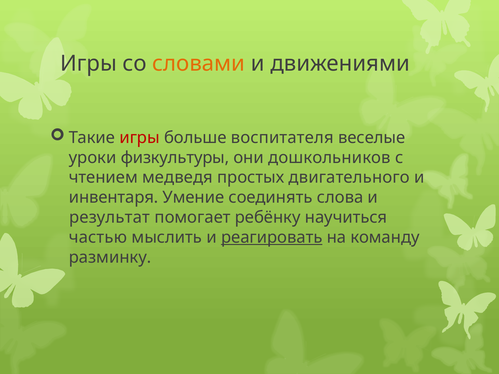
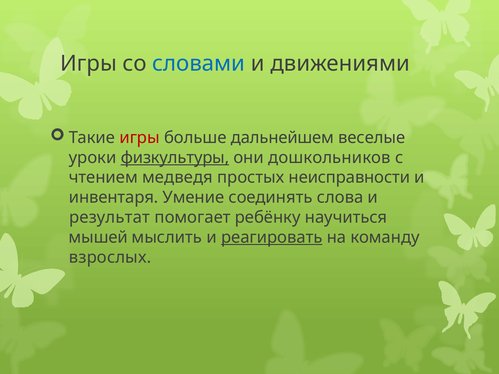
словами colour: orange -> blue
воспитателя: воспитателя -> дальнейшем
физкультуры underline: none -> present
двигательного: двигательного -> неисправности
частью: частью -> мышей
разминку: разминку -> взрослых
